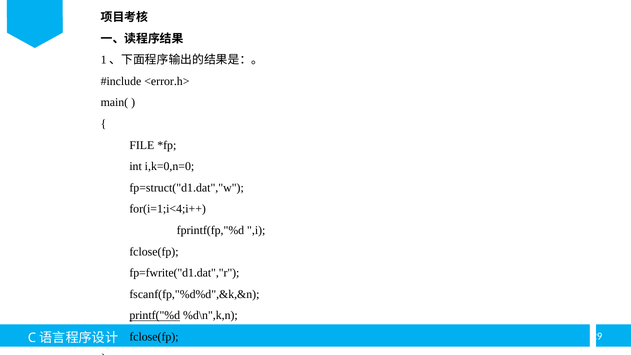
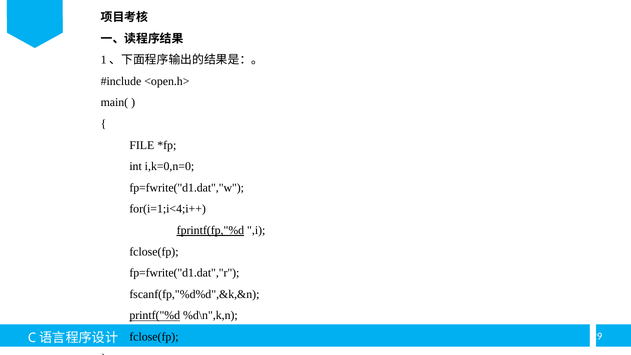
<error.h>: <error.h> -> <open.h>
fp=struct("d1.dat","w: fp=struct("d1.dat","w -> fp=fwrite("d1.dat","w
fprintf(fp,"%d underline: none -> present
